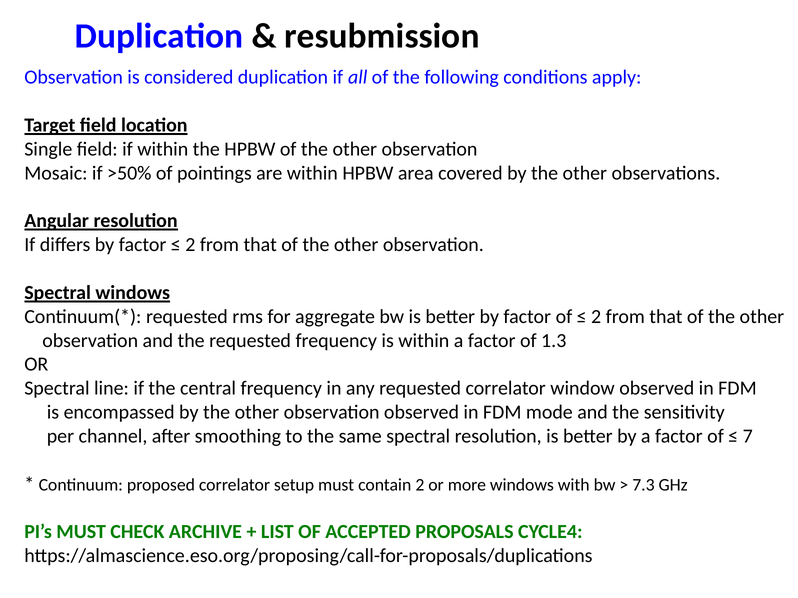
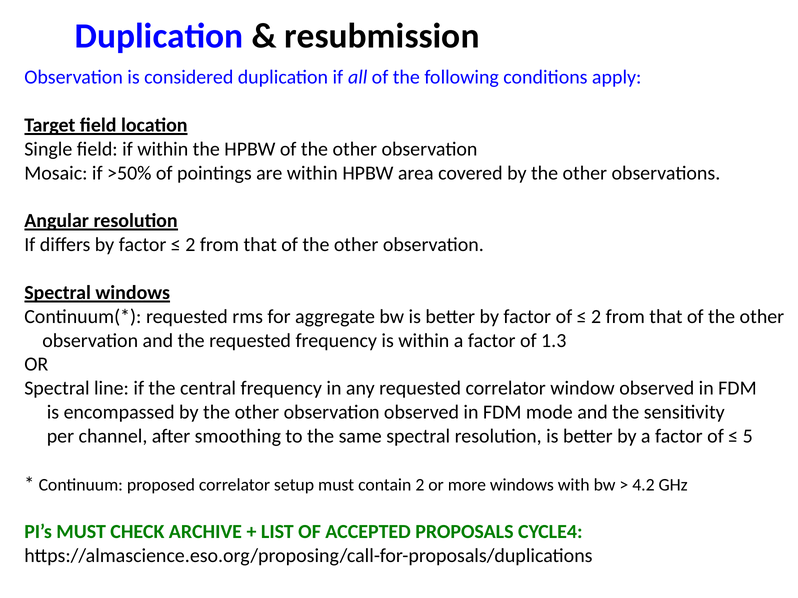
7: 7 -> 5
7.3: 7.3 -> 4.2
